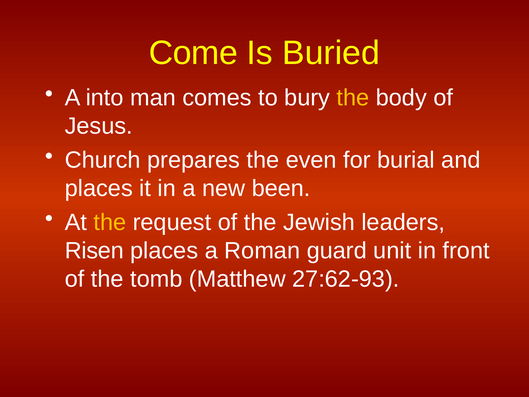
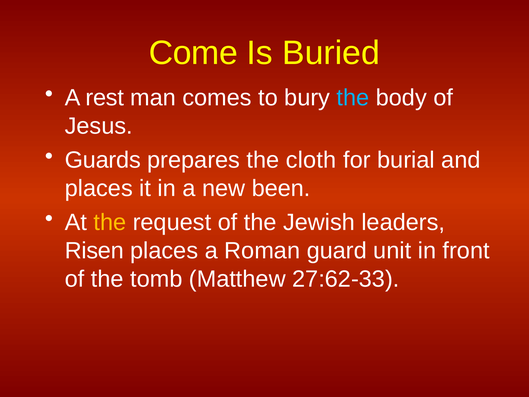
into: into -> rest
the at (353, 98) colour: yellow -> light blue
Church: Church -> Guards
even: even -> cloth
27:62-93: 27:62-93 -> 27:62-33
